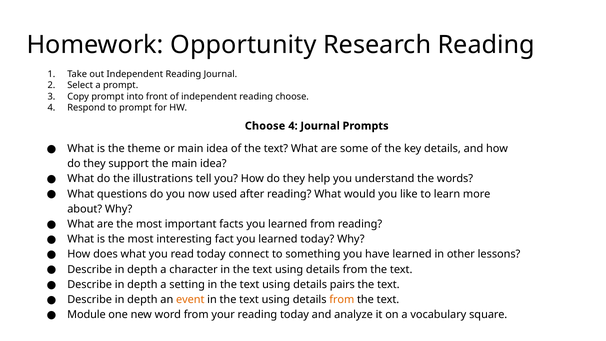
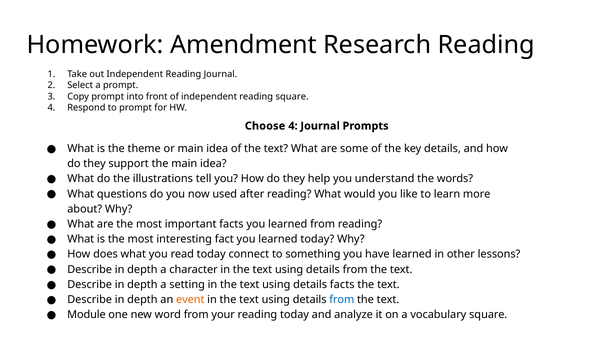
Opportunity: Opportunity -> Amendment
reading choose: choose -> square
details pairs: pairs -> facts
from at (342, 300) colour: orange -> blue
